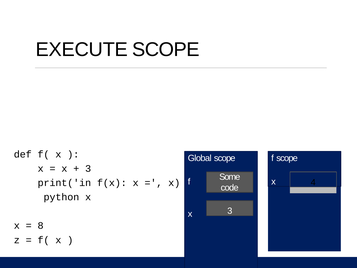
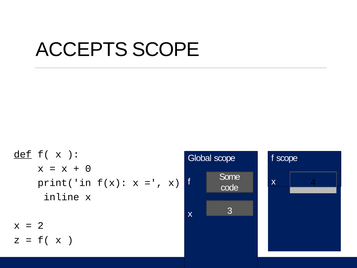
EXECUTE: EXECUTE -> ACCEPTS
def underline: none -> present
3 at (88, 168): 3 -> 0
python: python -> inline
8: 8 -> 2
